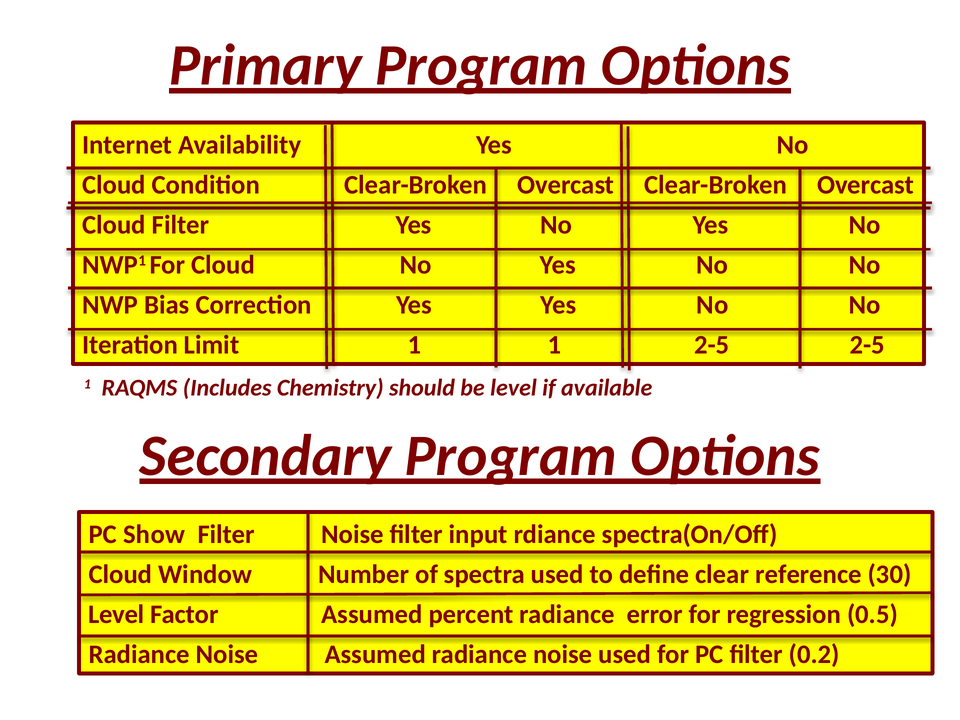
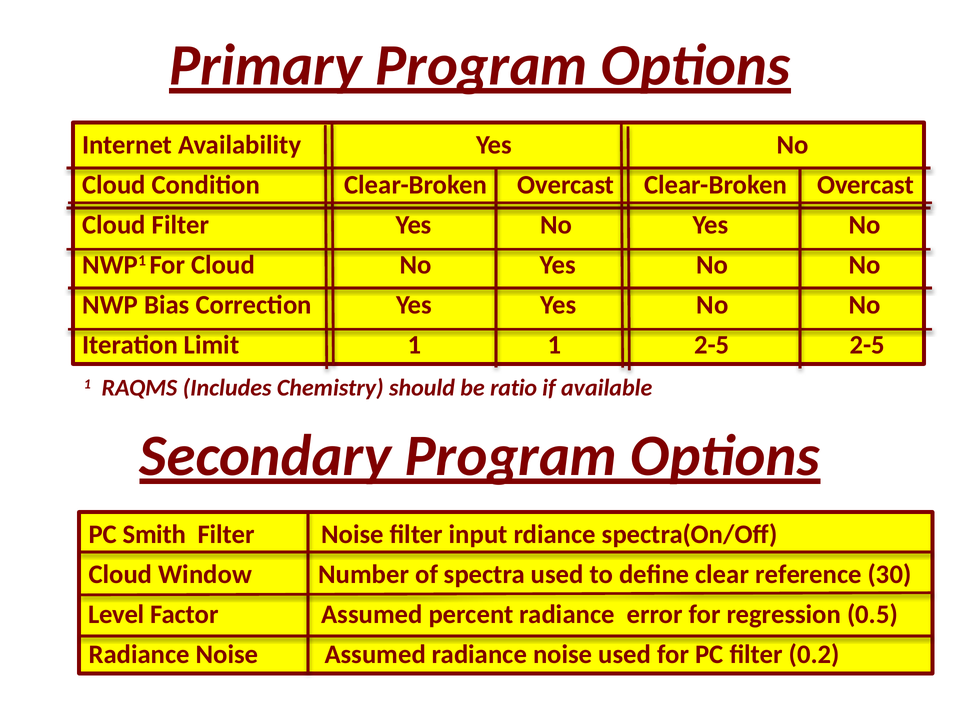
be level: level -> ratio
Show: Show -> Smith
